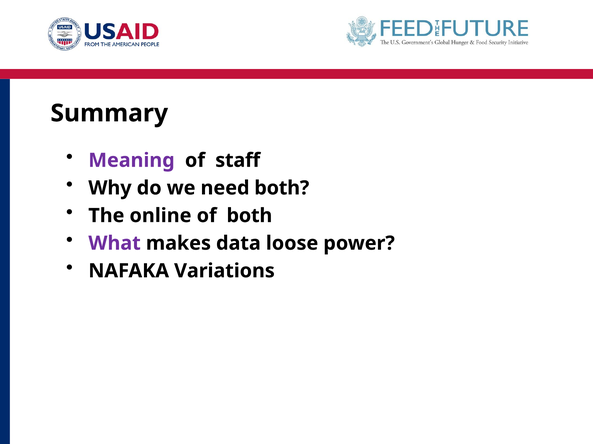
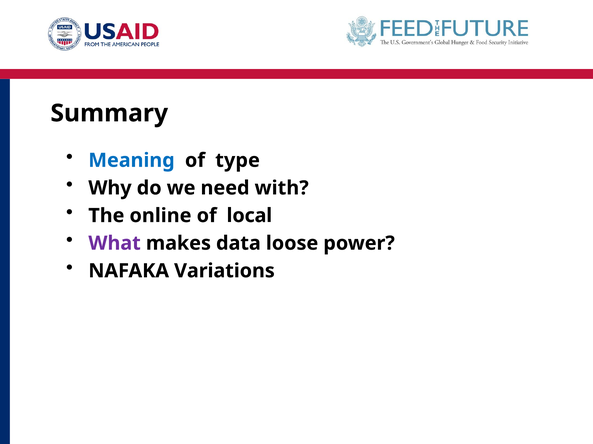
Meaning colour: purple -> blue
staff: staff -> type
need both: both -> with
of both: both -> local
